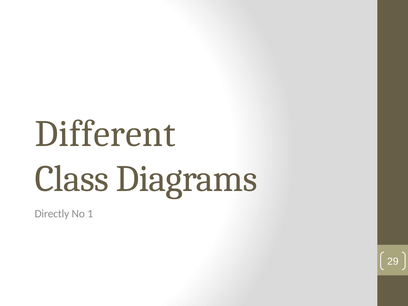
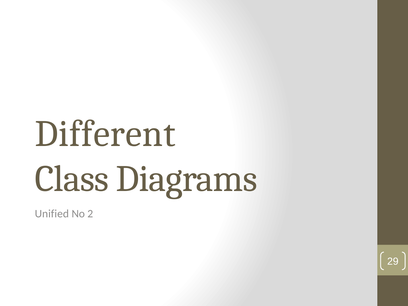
Directly: Directly -> Unified
1: 1 -> 2
